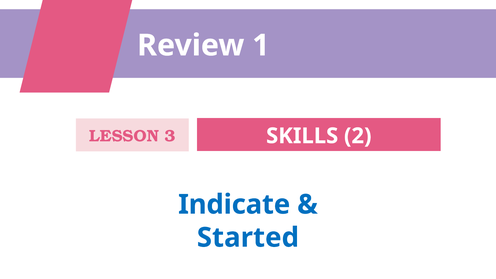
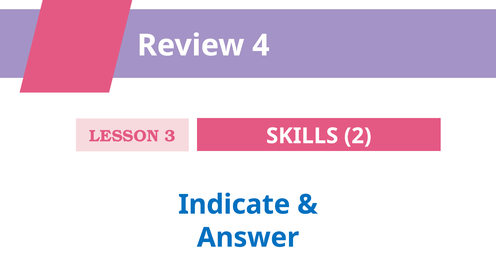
1: 1 -> 4
Started: Started -> Answer
